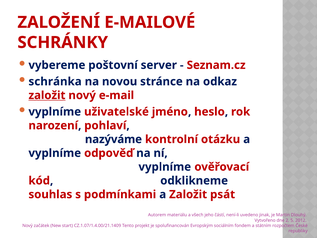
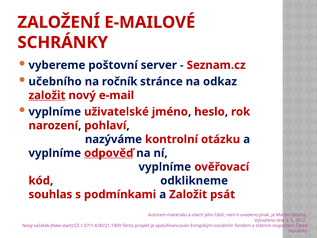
schránka: schránka -> učebního
novou: novou -> ročník
odpověď underline: none -> present
